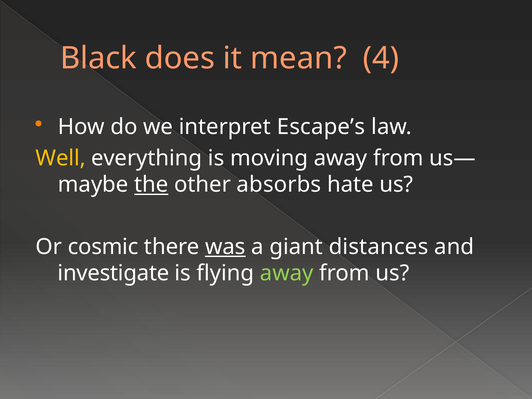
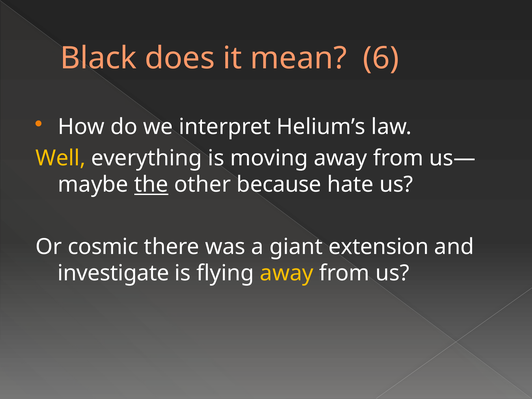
4: 4 -> 6
Escape’s: Escape’s -> Helium’s
absorbs: absorbs -> because
was underline: present -> none
distances: distances -> extension
away at (287, 273) colour: light green -> yellow
